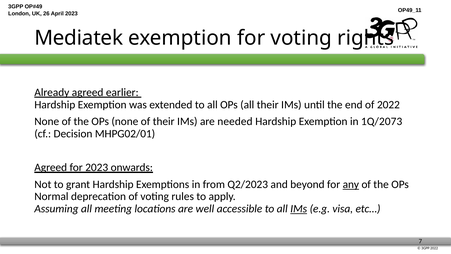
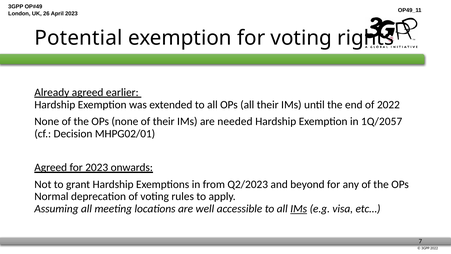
Mediatek: Mediatek -> Potential
1Q/2073: 1Q/2073 -> 1Q/2057
any underline: present -> none
